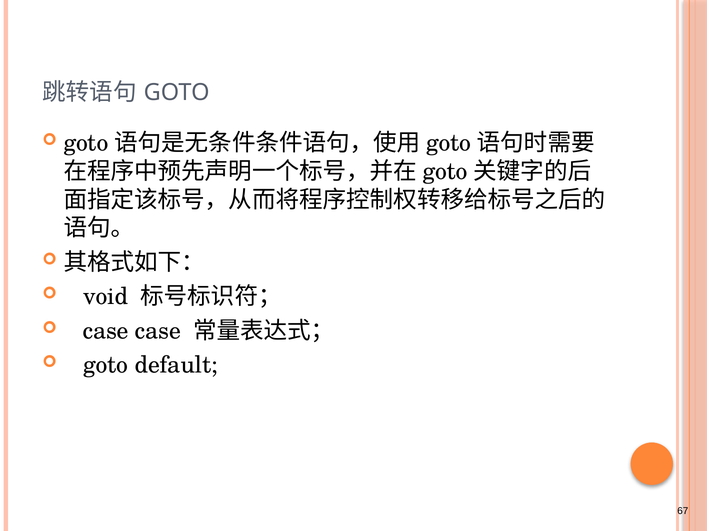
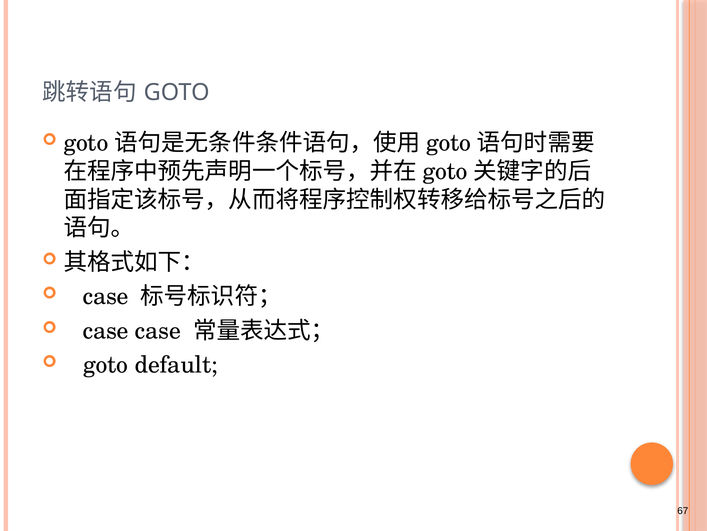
void at (106, 296): void -> case
